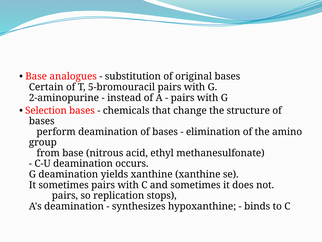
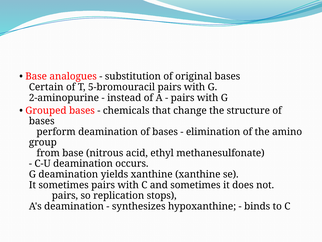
Selection: Selection -> Grouped
